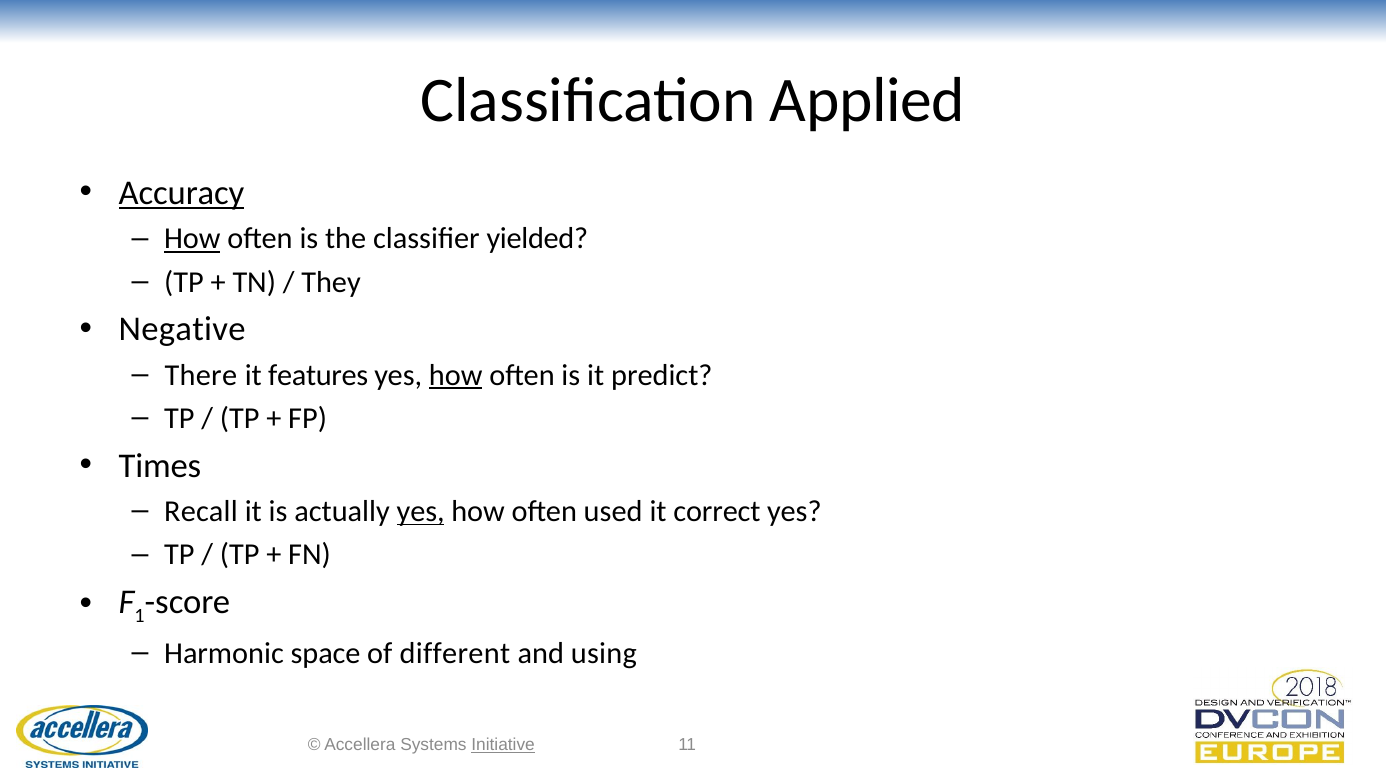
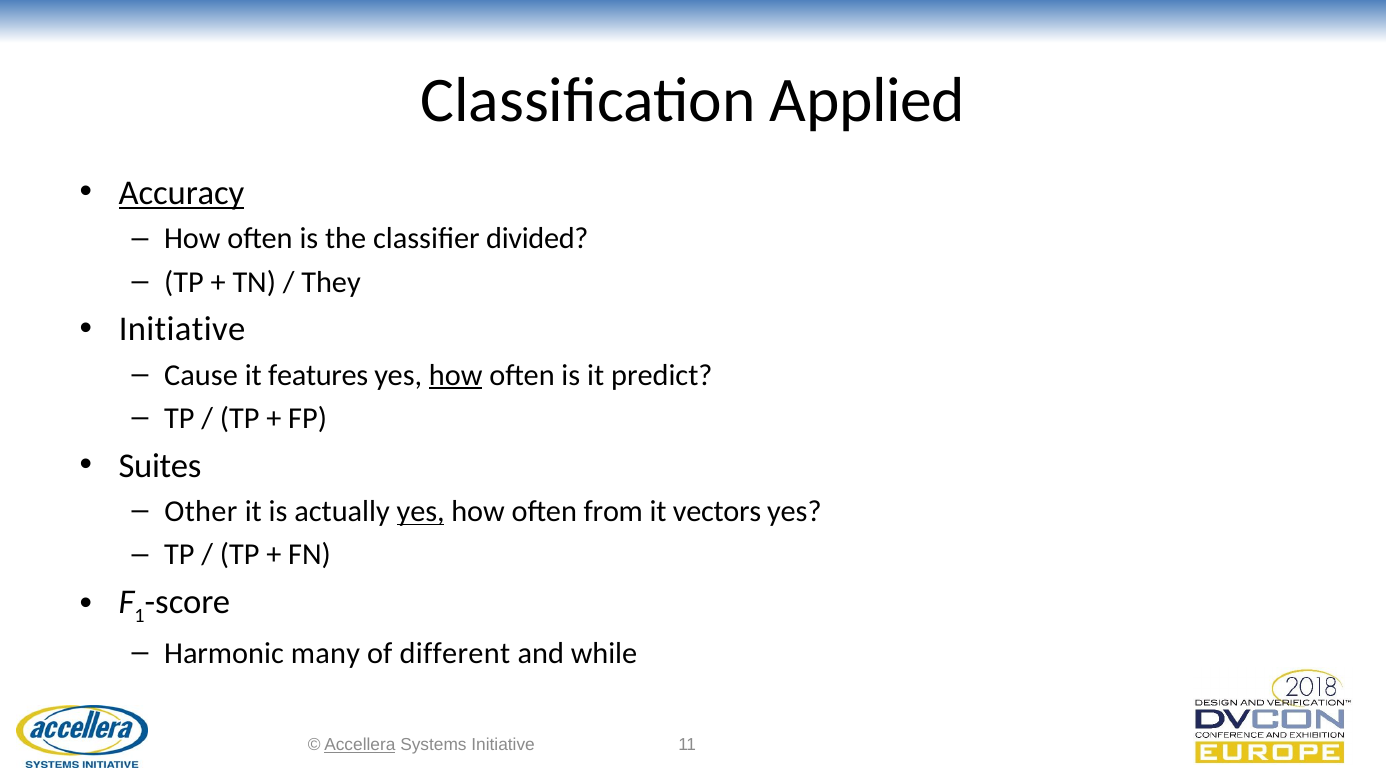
How at (192, 239) underline: present -> none
yielded: yielded -> divided
Negative at (182, 329): Negative -> Initiative
There: There -> Cause
Times: Times -> Suites
Recall: Recall -> Other
used: used -> from
correct: correct -> vectors
space: space -> many
using: using -> while
Accellera underline: none -> present
Initiative at (503, 745) underline: present -> none
